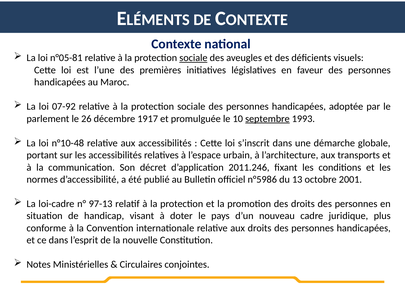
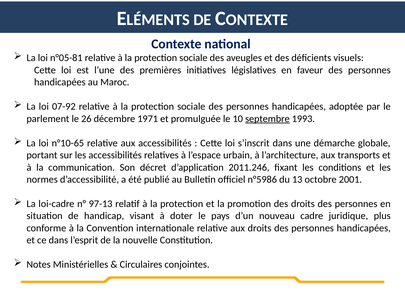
sociale at (193, 58) underline: present -> none
1917: 1917 -> 1971
n°10-48: n°10-48 -> n°10-65
